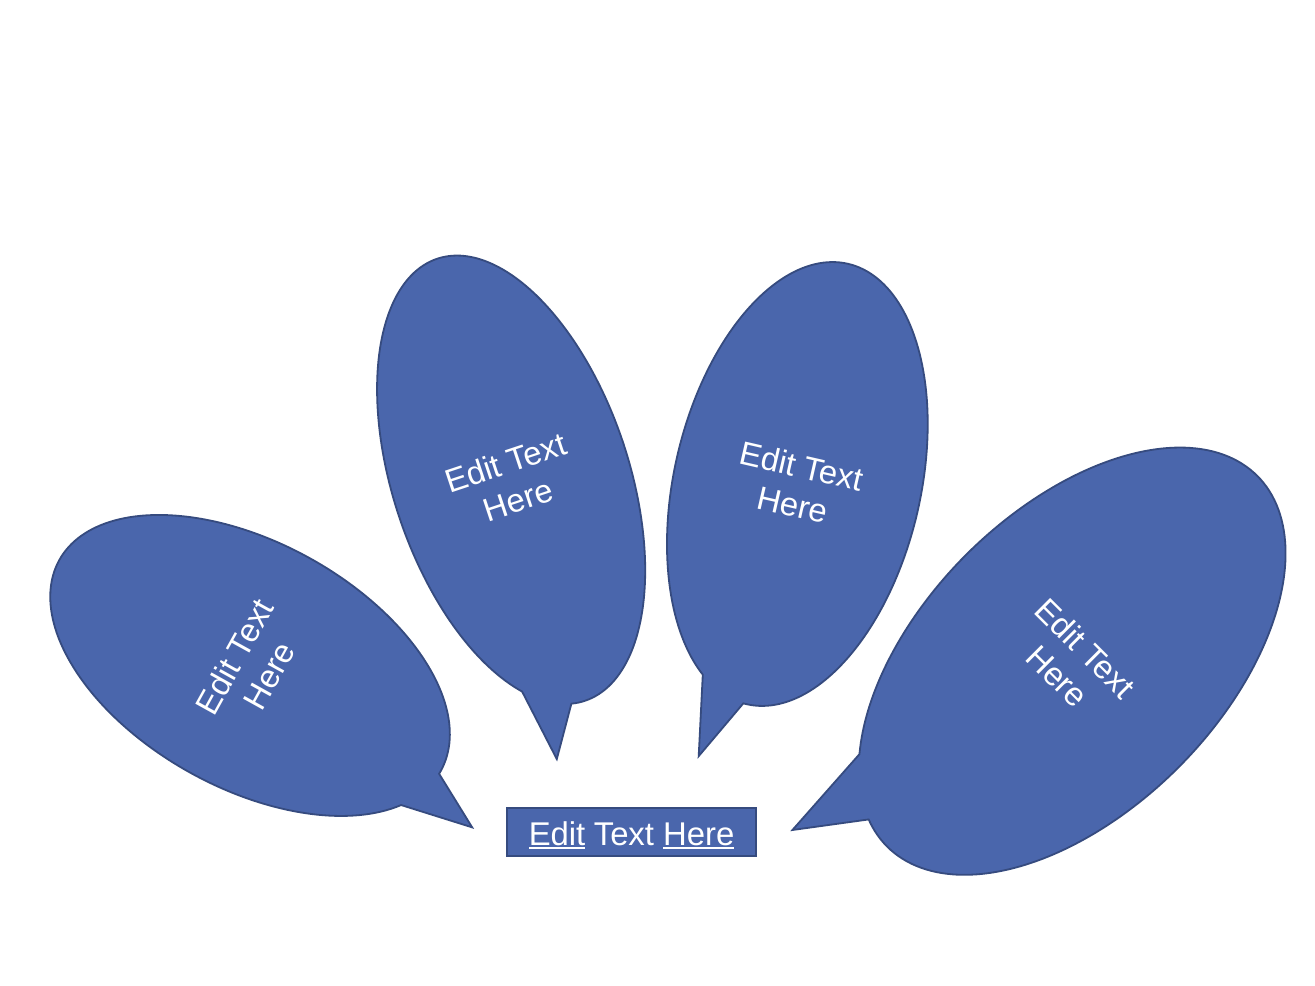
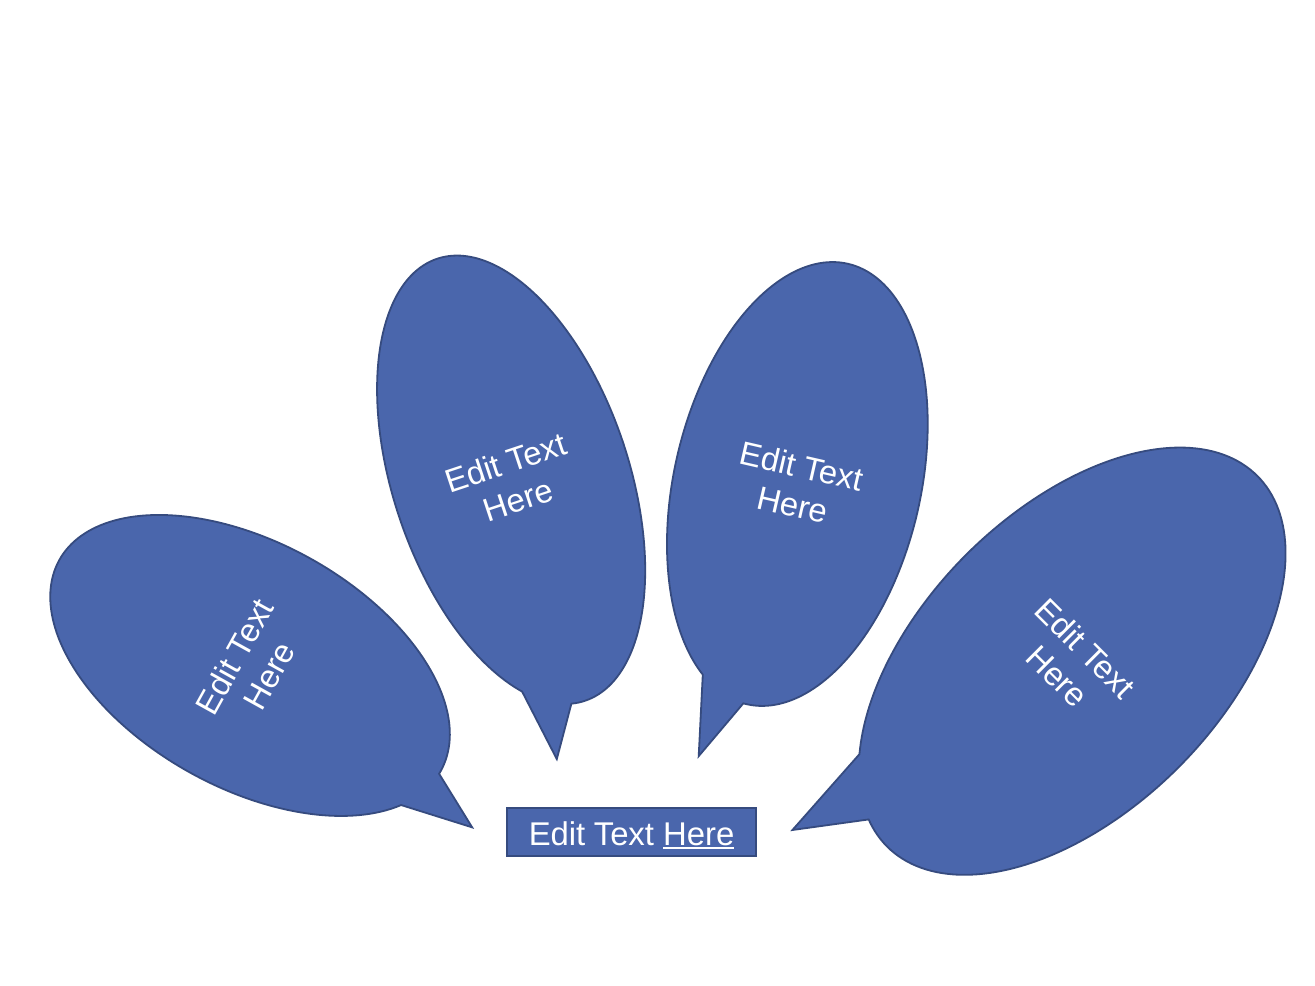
Edit underline: present -> none
